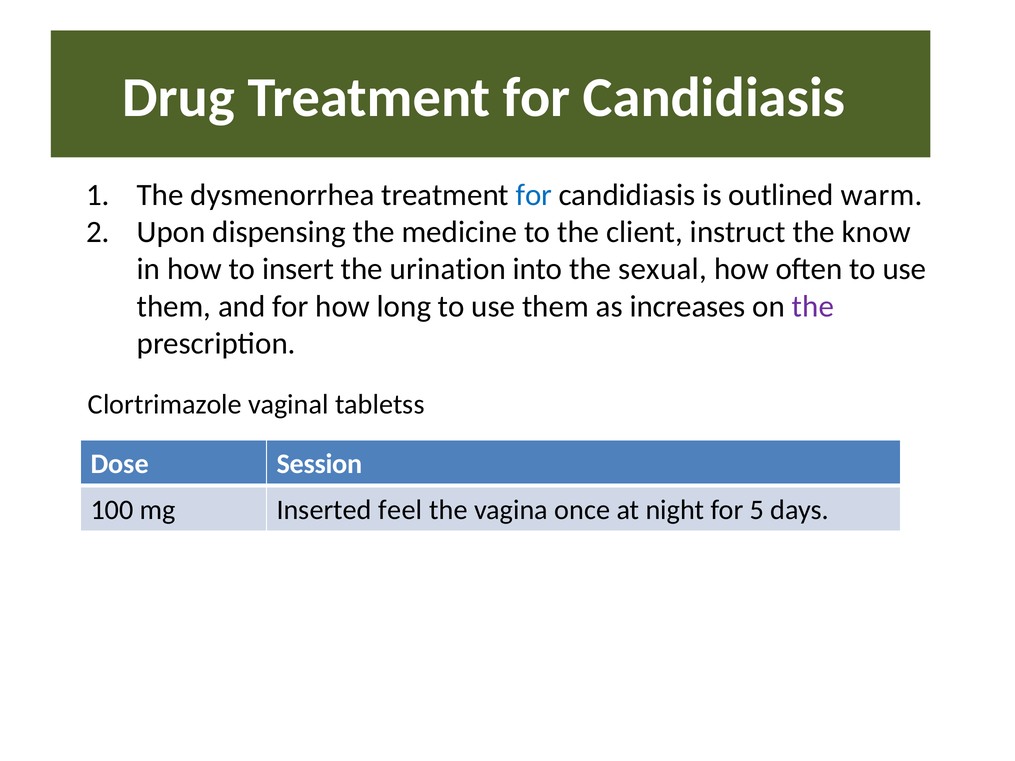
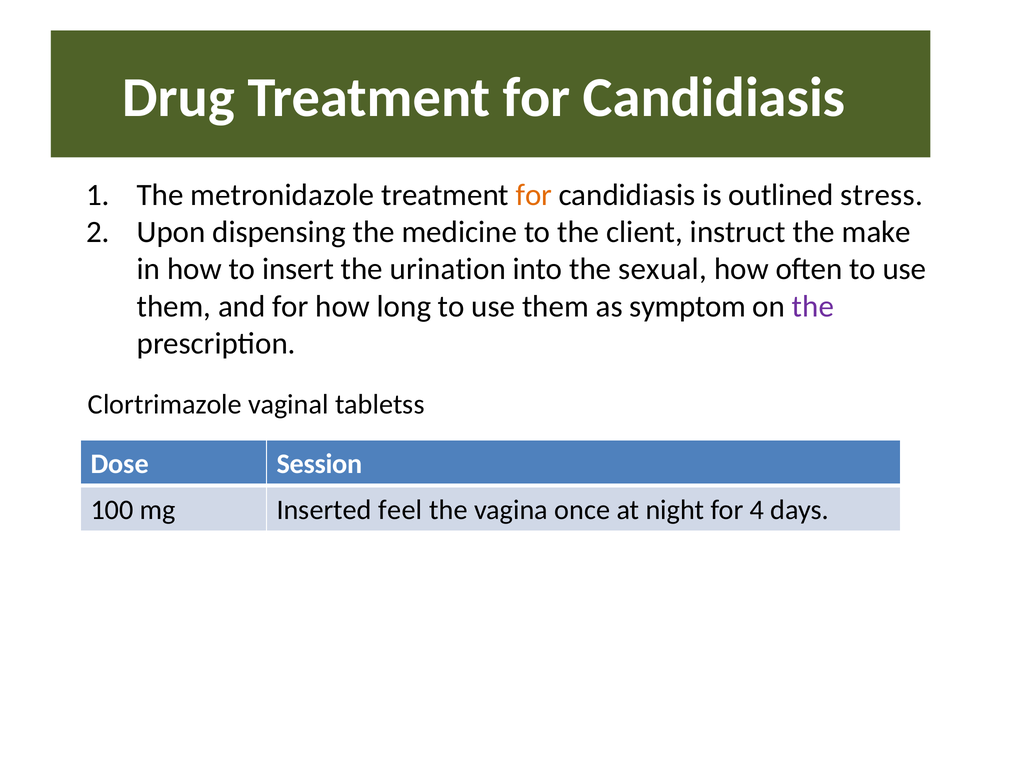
dysmenorrhea: dysmenorrhea -> metronidazole
for at (534, 195) colour: blue -> orange
warm: warm -> stress
know: know -> make
increases: increases -> symptom
5: 5 -> 4
